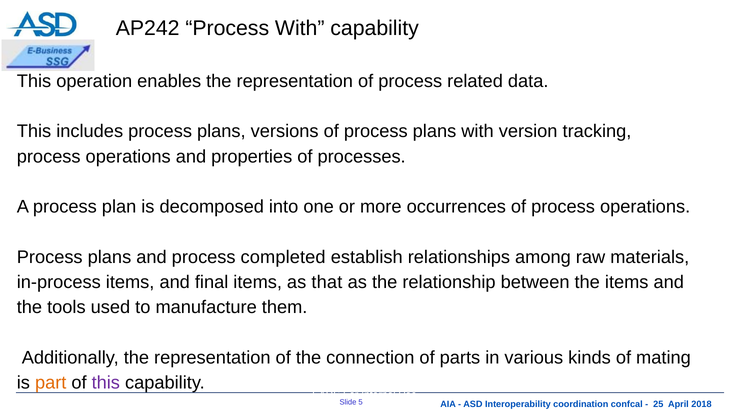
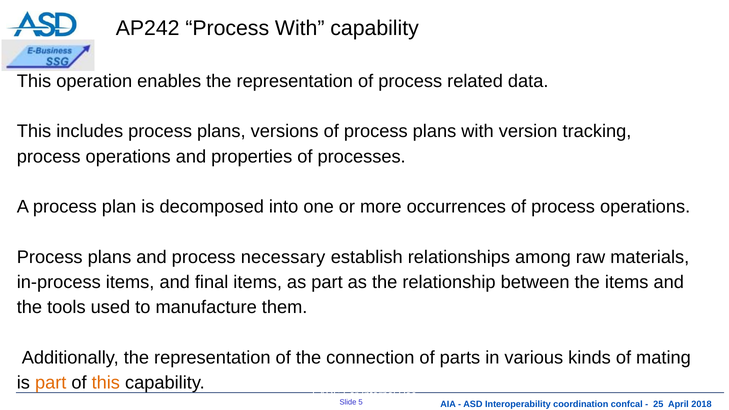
completed: completed -> necessary
as that: that -> part
this at (106, 383) colour: purple -> orange
